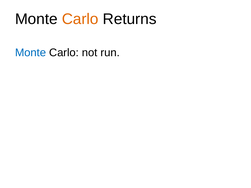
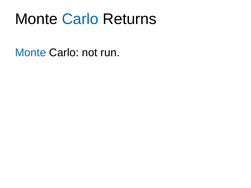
Carlo at (80, 19) colour: orange -> blue
